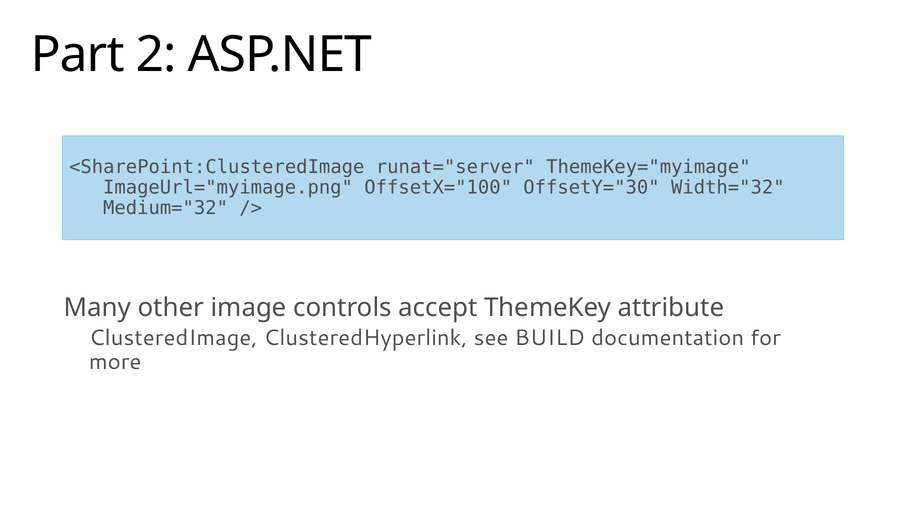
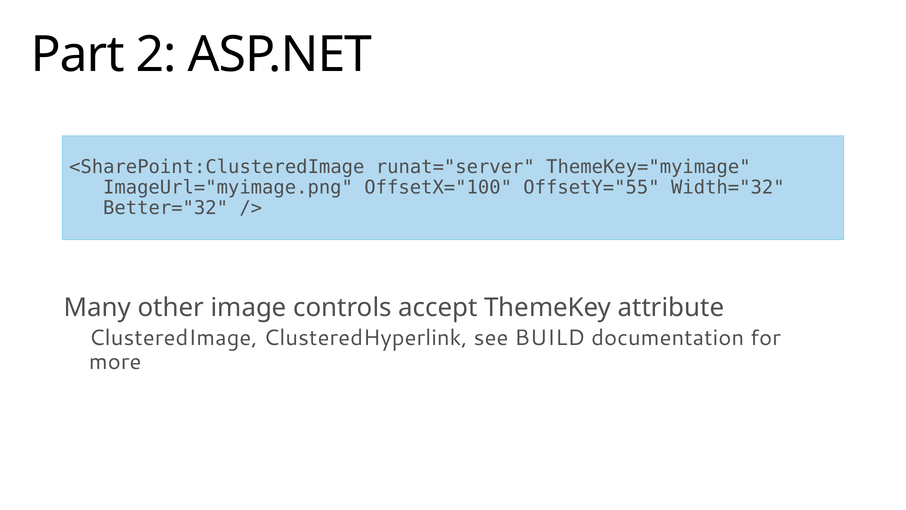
OffsetY="30: OffsetY="30 -> OffsetY="55
Medium="32: Medium="32 -> Better="32
